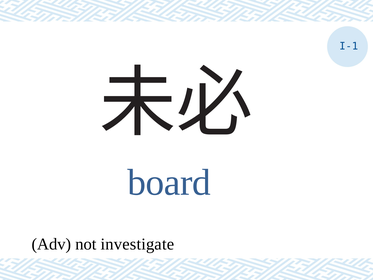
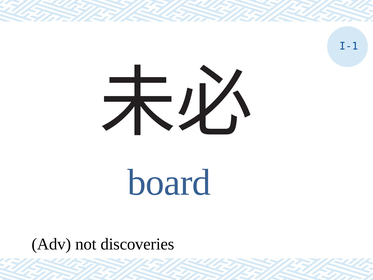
investigate: investigate -> discoveries
